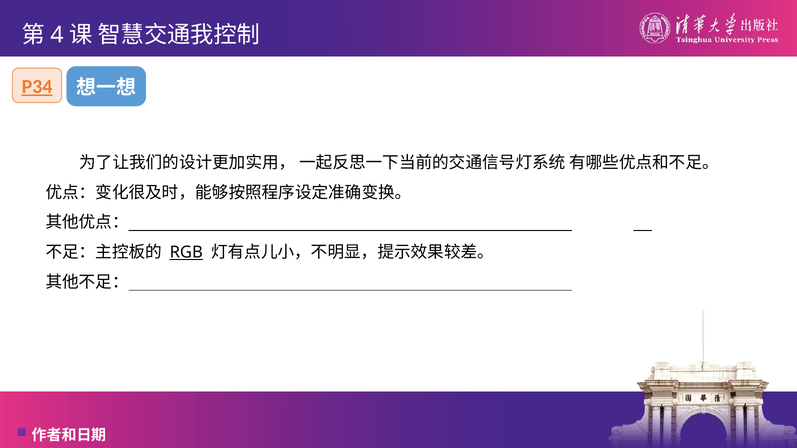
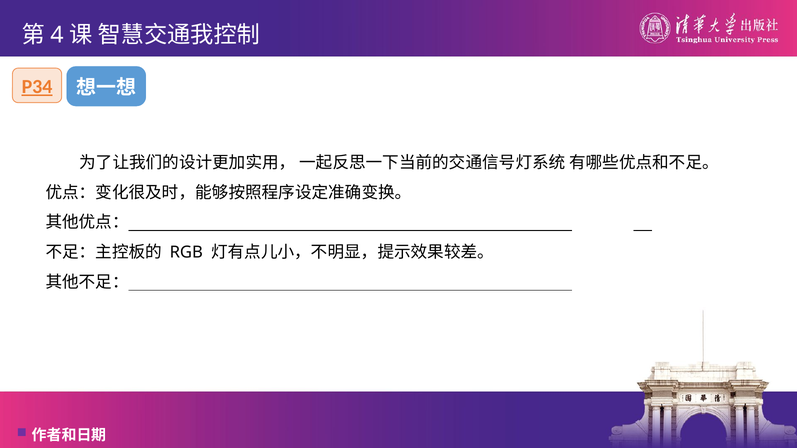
RGB underline: present -> none
